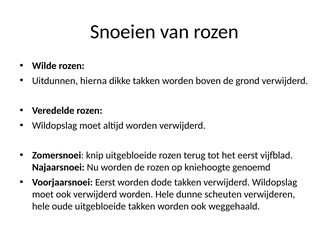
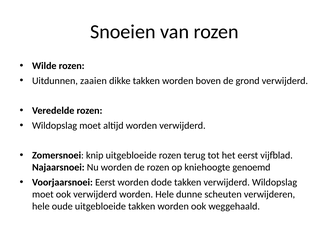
hierna: hierna -> zaaien
